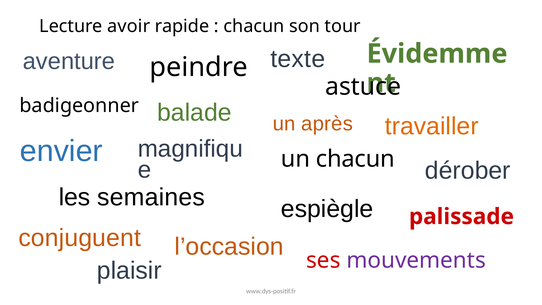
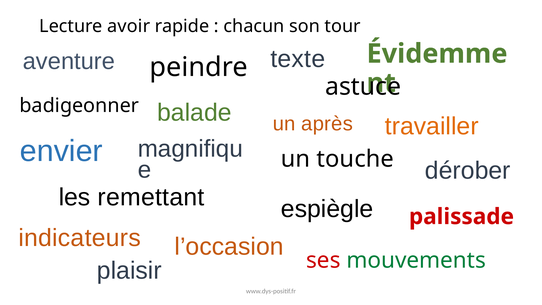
un chacun: chacun -> touche
semaines: semaines -> remettant
conjuguent: conjuguent -> indicateurs
mouvements colour: purple -> green
